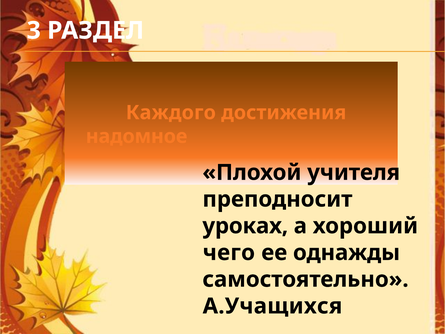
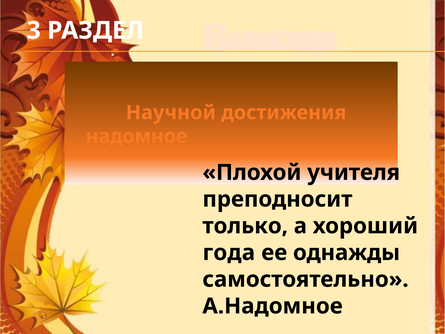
Каждого: Каждого -> Научной
уроках: уроках -> только
чего: чего -> года
А.Учащихся: А.Учащихся -> А.Надомное
